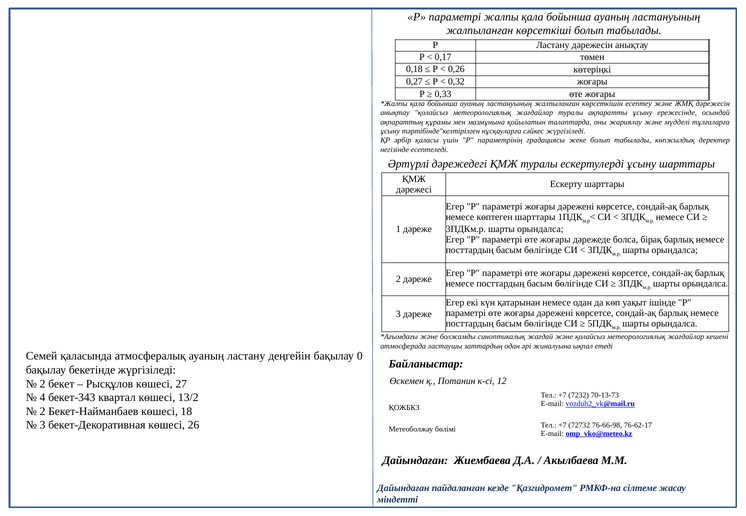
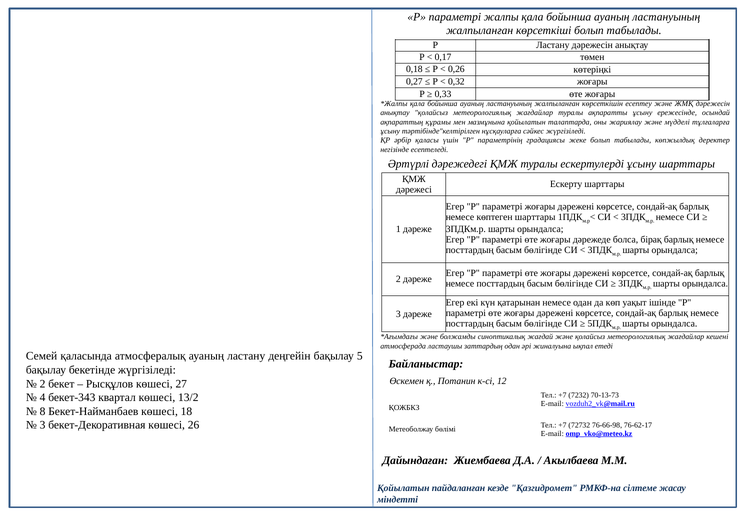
0: 0 -> 5
2 at (43, 412): 2 -> 8
Дайындаған at (403, 489): Дайындаған -> Қойылатын
